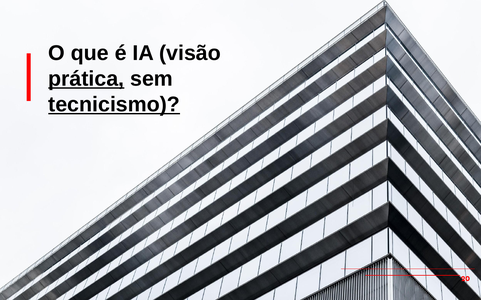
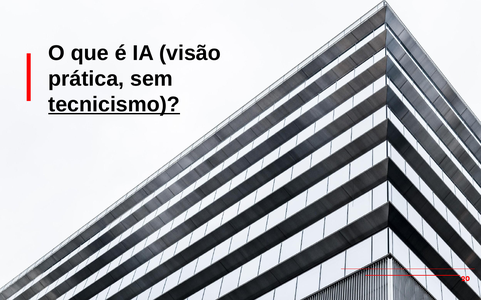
prática underline: present -> none
